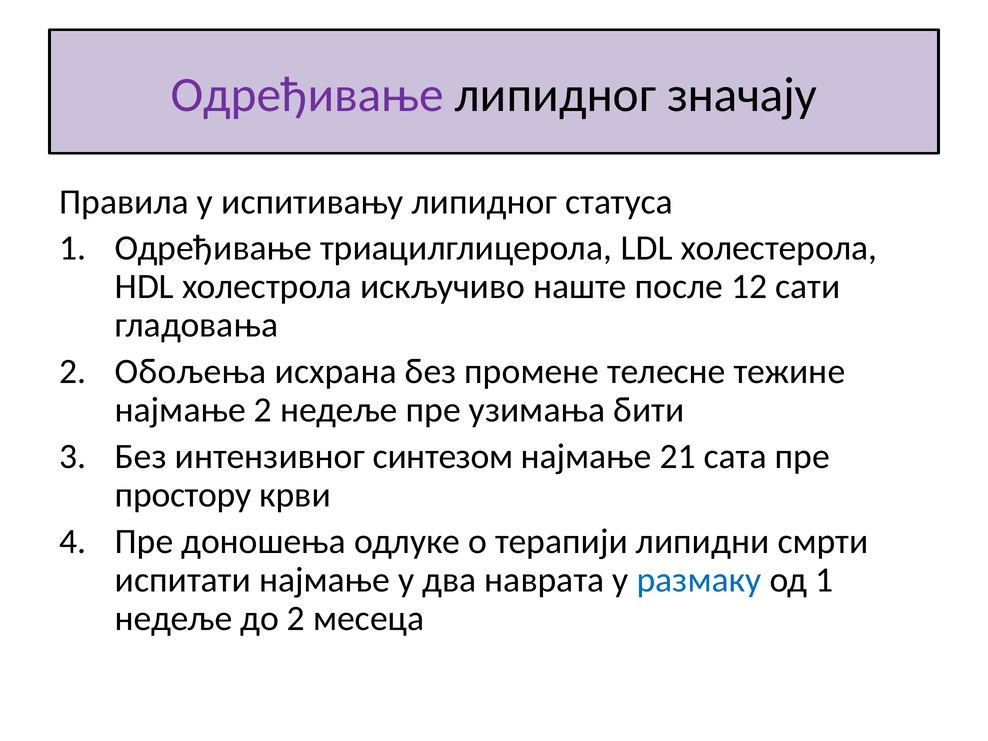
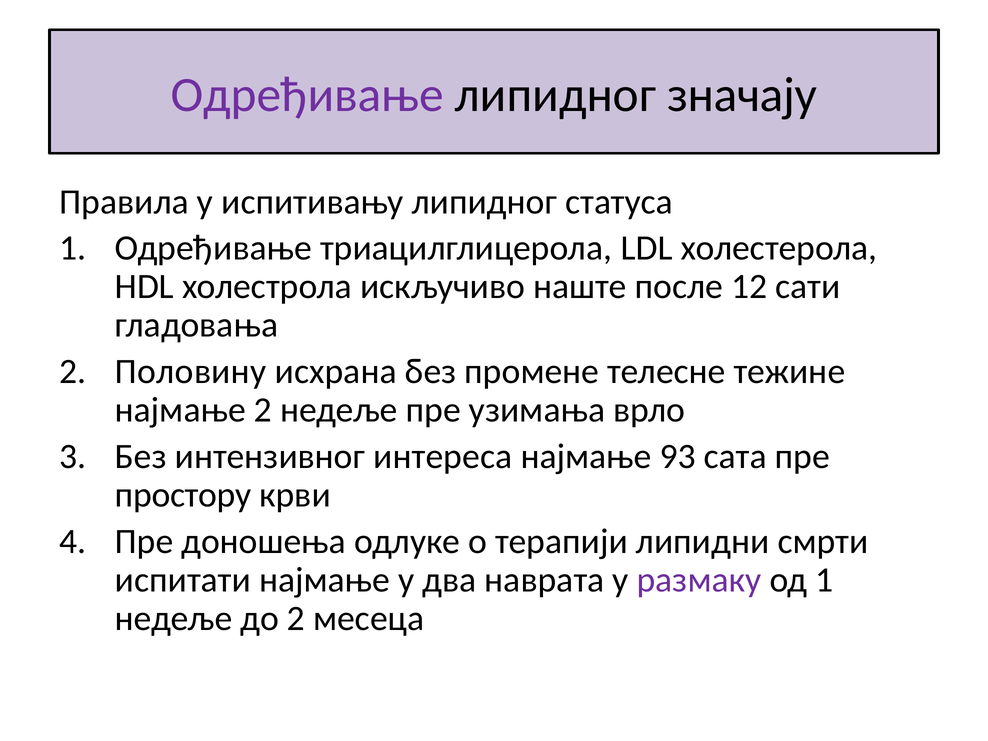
Обољења: Обољења -> Половину
бити: бити -> врло
синтезом: синтезом -> интереса
21: 21 -> 93
размаку colour: blue -> purple
